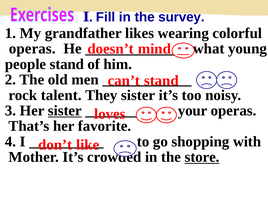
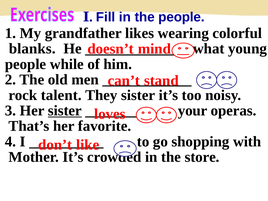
the survey: survey -> people
operas at (32, 49): operas -> blanks
people stand: stand -> while
store underline: present -> none
